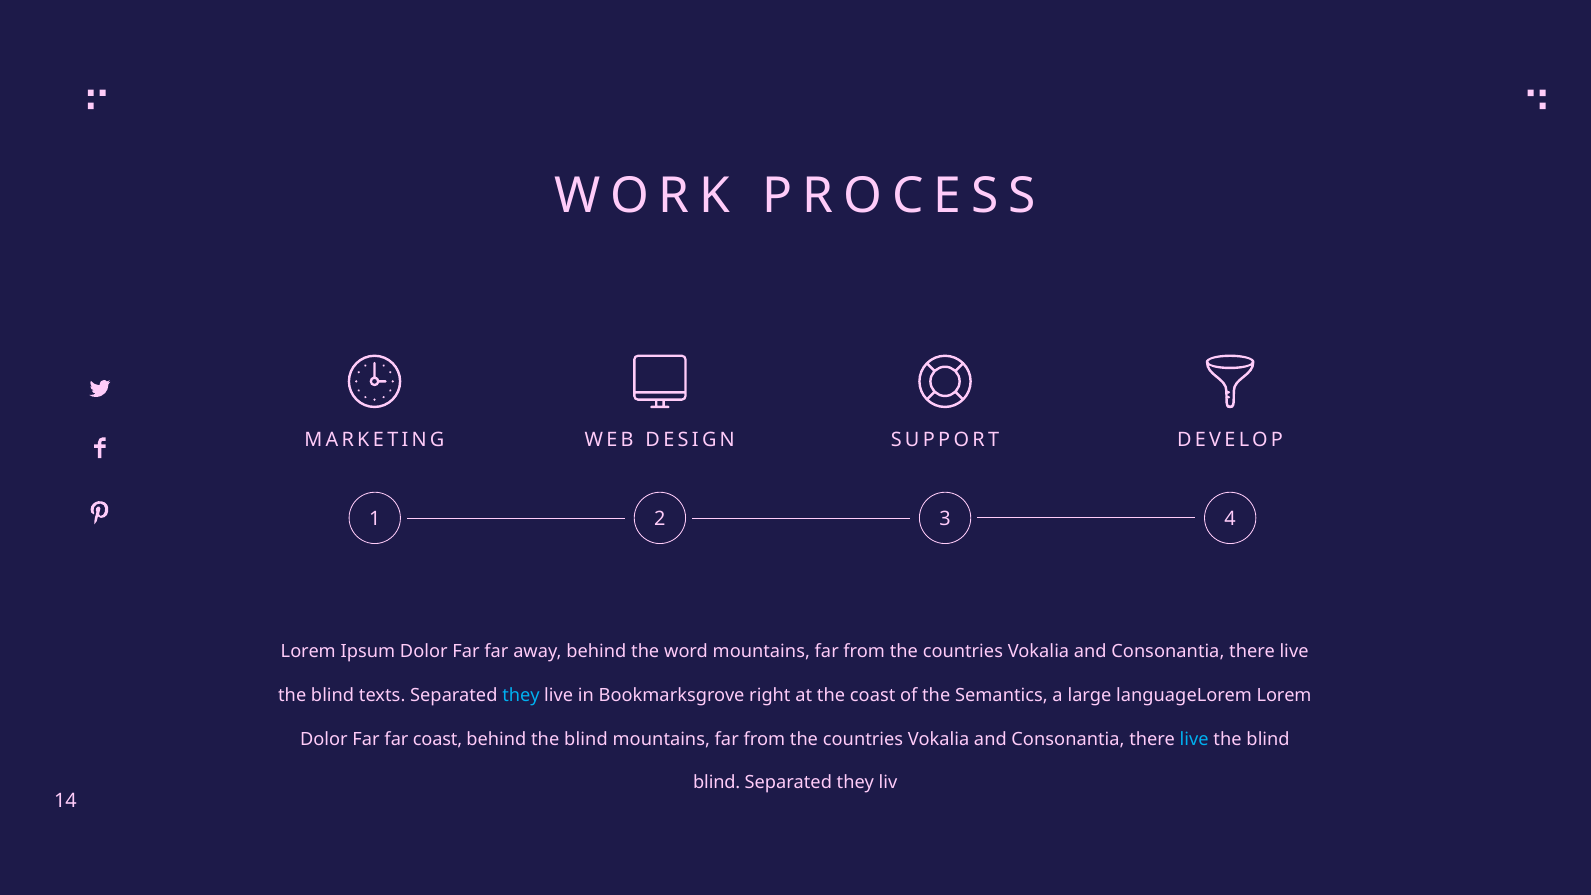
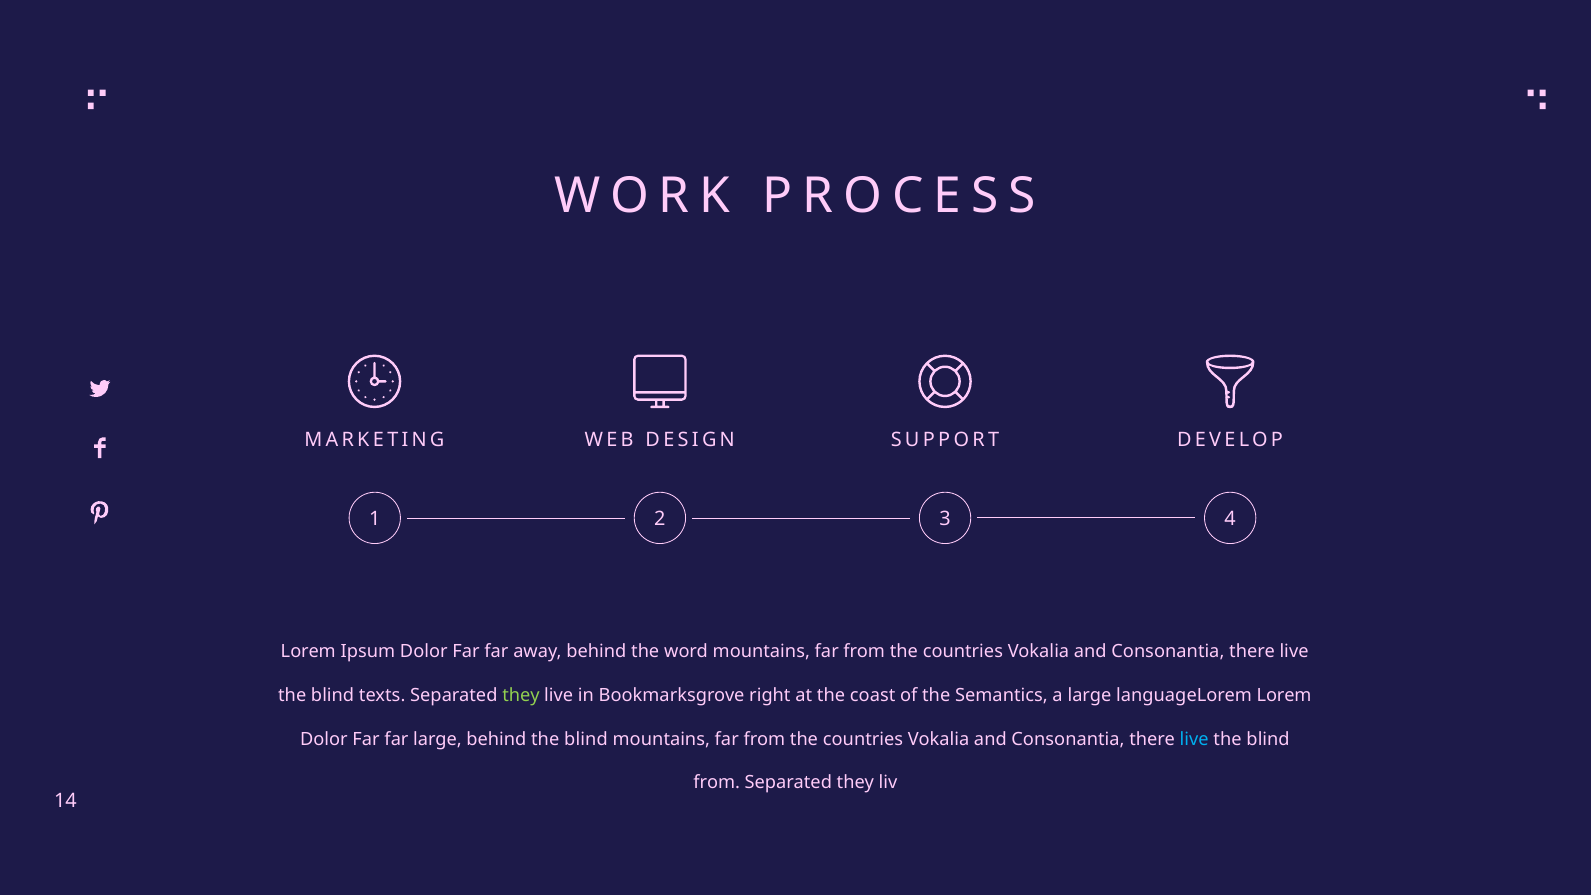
they at (521, 695) colour: light blue -> light green
far coast: coast -> large
blind at (717, 783): blind -> from
